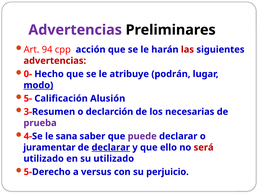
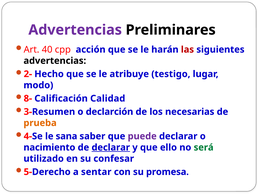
94: 94 -> 40
advertencias at (55, 61) colour: red -> black
0-: 0- -> 2-
podrán: podrán -> testigo
modo underline: present -> none
5-: 5- -> 8-
Alusión: Alusión -> Calidad
prueba colour: purple -> orange
juramentar: juramentar -> nacimiento
será colour: red -> green
su utilizado: utilizado -> confesar
versus: versus -> sentar
perjuicio: perjuicio -> promesa
